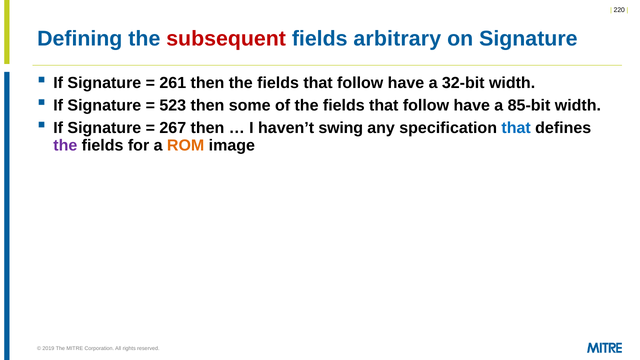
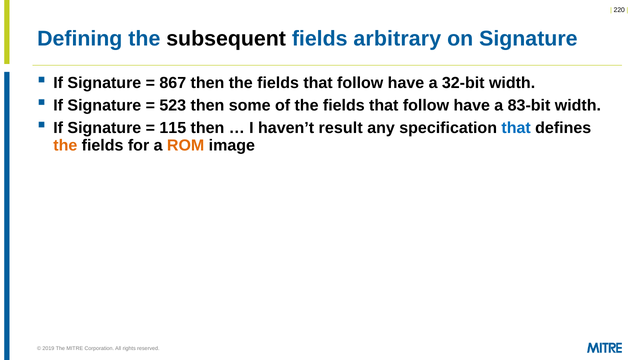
subsequent colour: red -> black
261: 261 -> 867
85-bit: 85-bit -> 83-bit
267: 267 -> 115
swing: swing -> result
the at (65, 145) colour: purple -> orange
